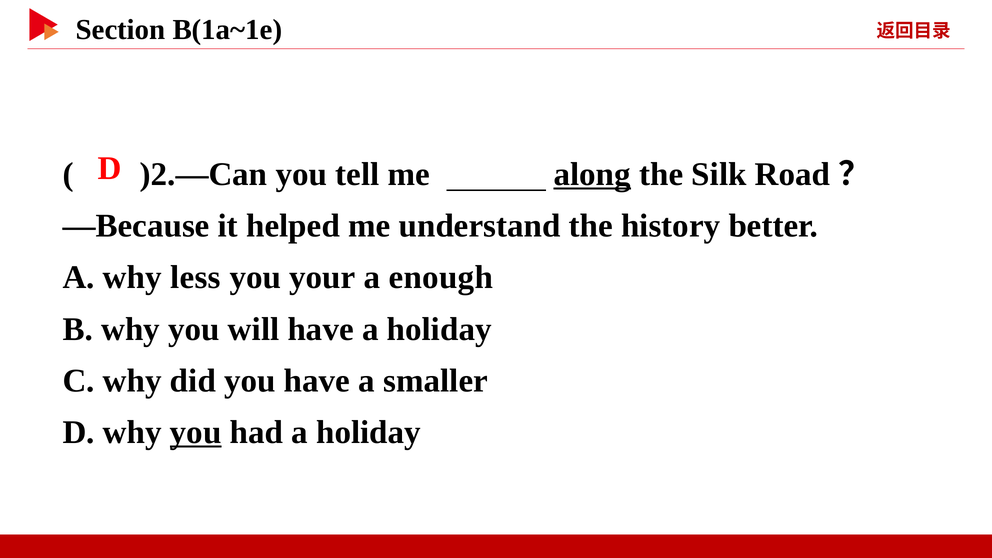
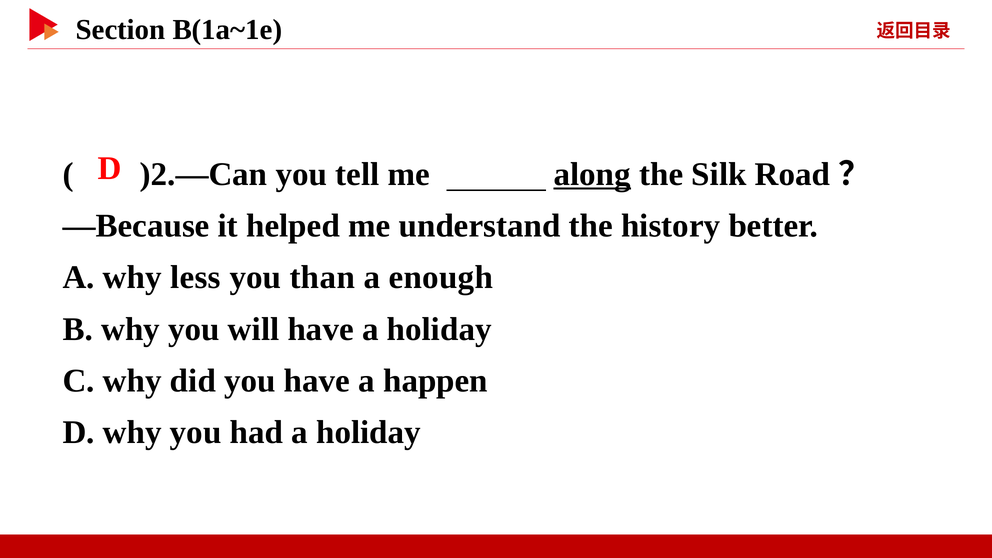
your: your -> than
smaller: smaller -> happen
you at (196, 432) underline: present -> none
